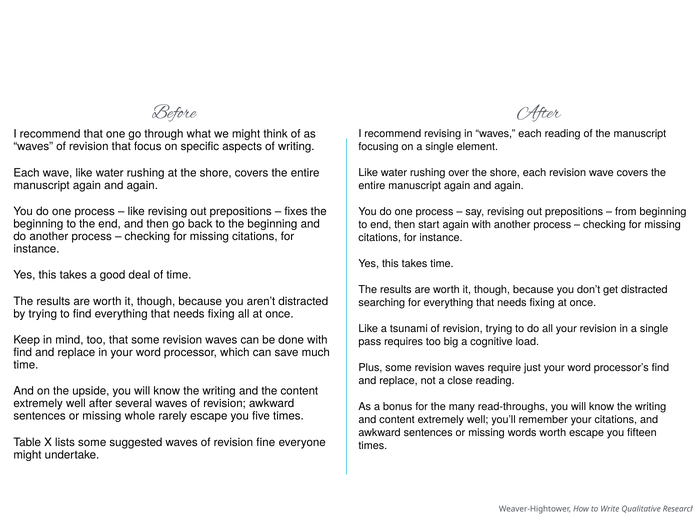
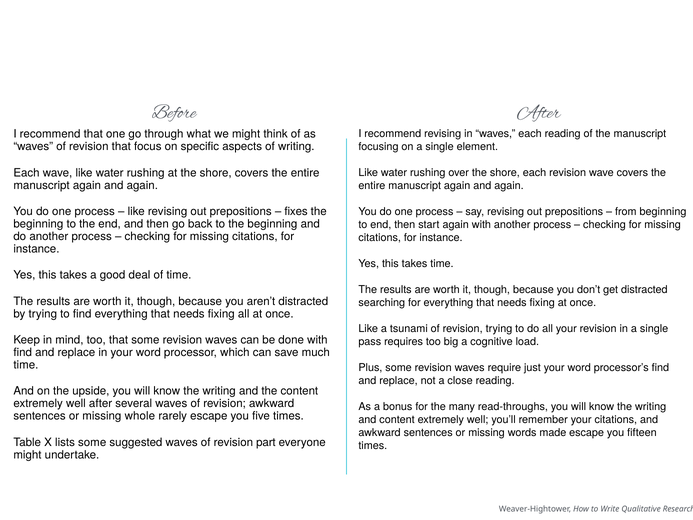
words worth: worth -> made
fine: fine -> part
